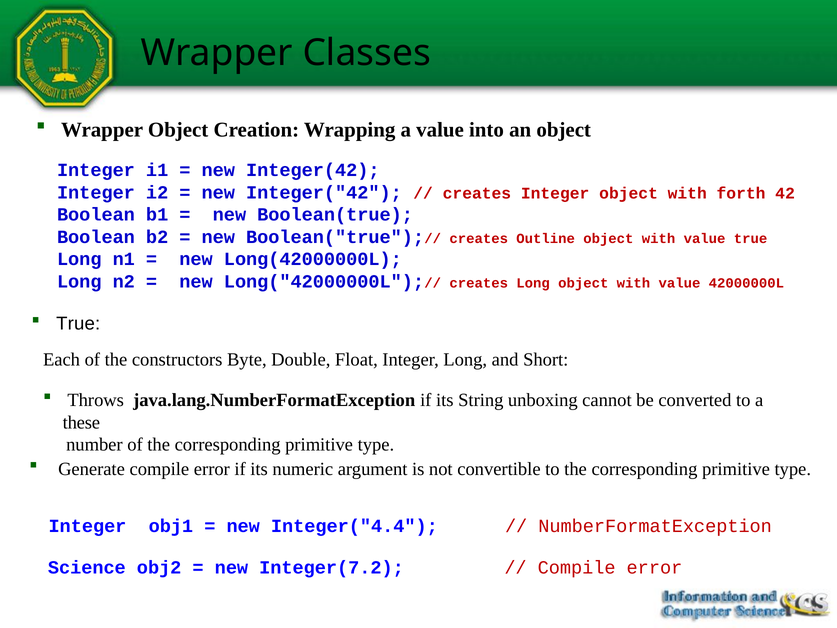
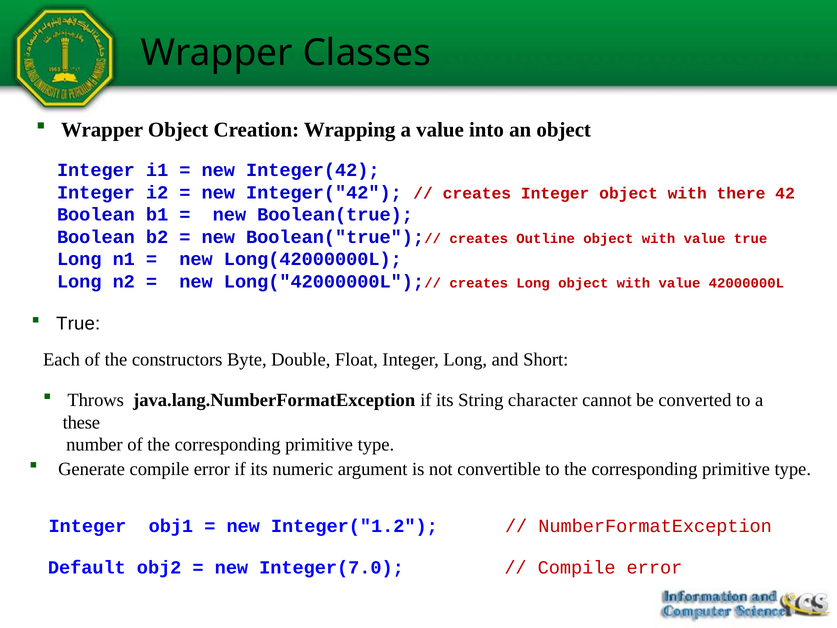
forth: forth -> there
unboxing: unboxing -> character
Integer("4.4: Integer("4.4 -> Integer("1.2
Science: Science -> Default
Integer(7.2: Integer(7.2 -> Integer(7.0
